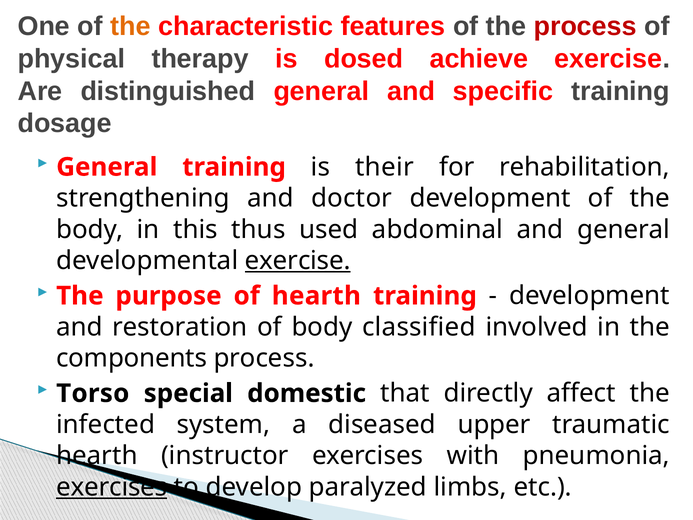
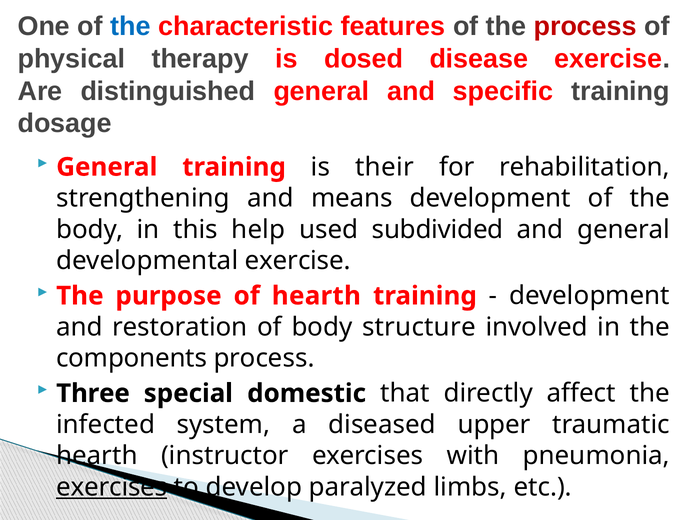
the at (130, 26) colour: orange -> blue
achieve: achieve -> disease
doctor: doctor -> means
thus: thus -> help
abdominal: abdominal -> subdivided
exercise at (298, 261) underline: present -> none
classified: classified -> structure
Torso: Torso -> Three
